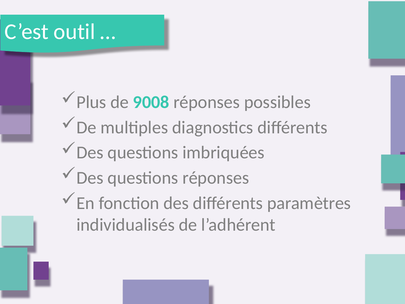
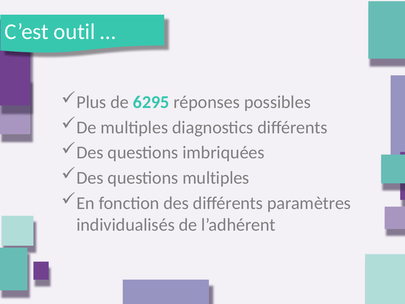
9008: 9008 -> 6295
questions réponses: réponses -> multiples
